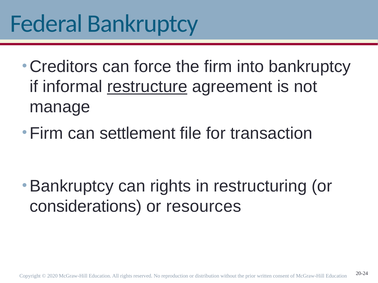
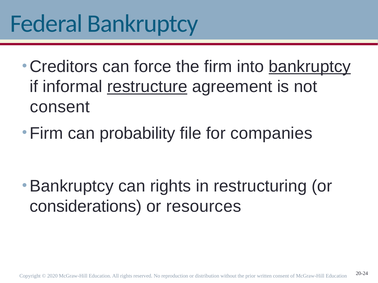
bankruptcy at (310, 67) underline: none -> present
manage at (60, 107): manage -> consent
settlement: settlement -> probability
transaction: transaction -> companies
